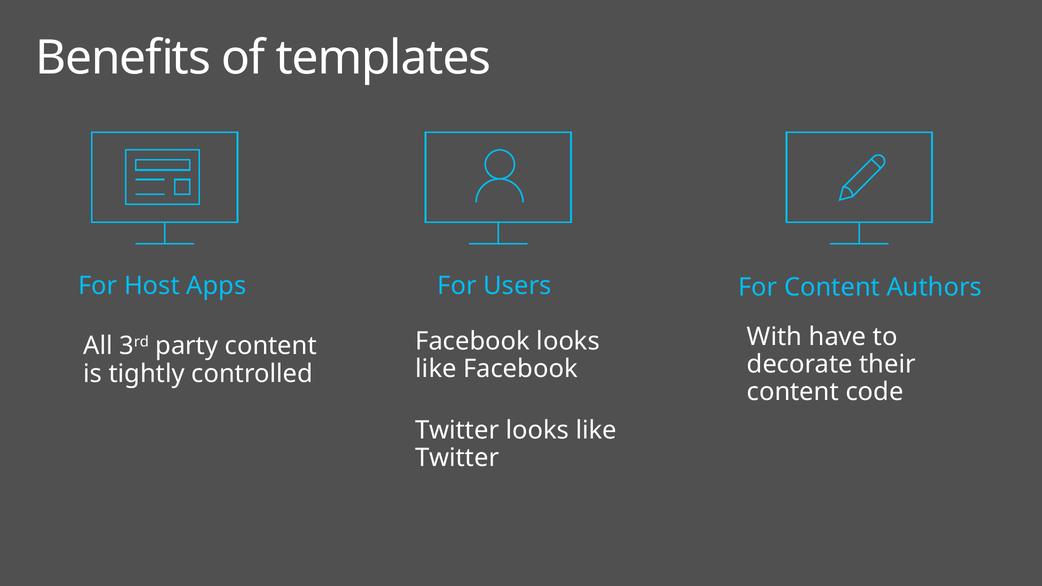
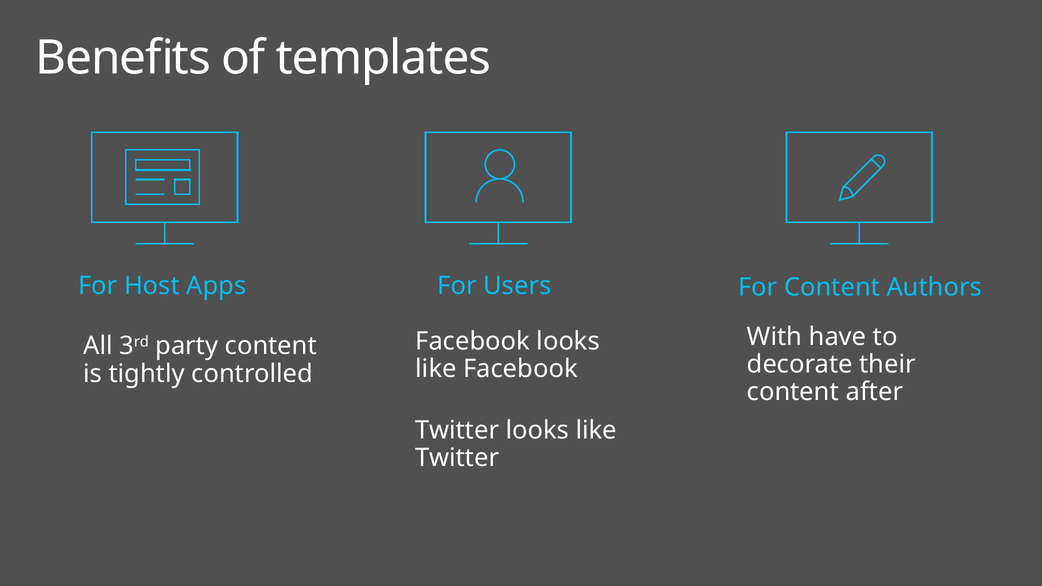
code: code -> after
